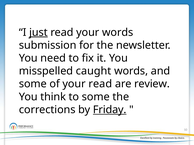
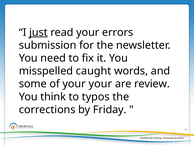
your words: words -> errors
your read: read -> your
to some: some -> typos
Friday underline: present -> none
